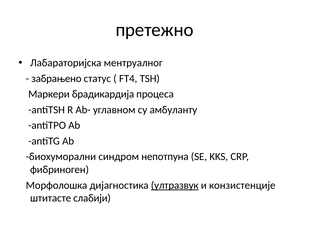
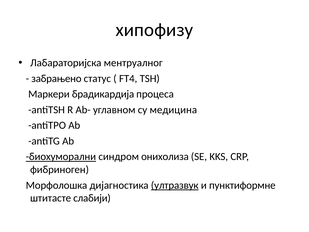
претежно: претежно -> хипофизу
амбуланту: амбуланту -> медицина
биохуморални underline: none -> present
непотпуна: непотпуна -> онихолиза
конзистенције: конзистенције -> пунктиформне
